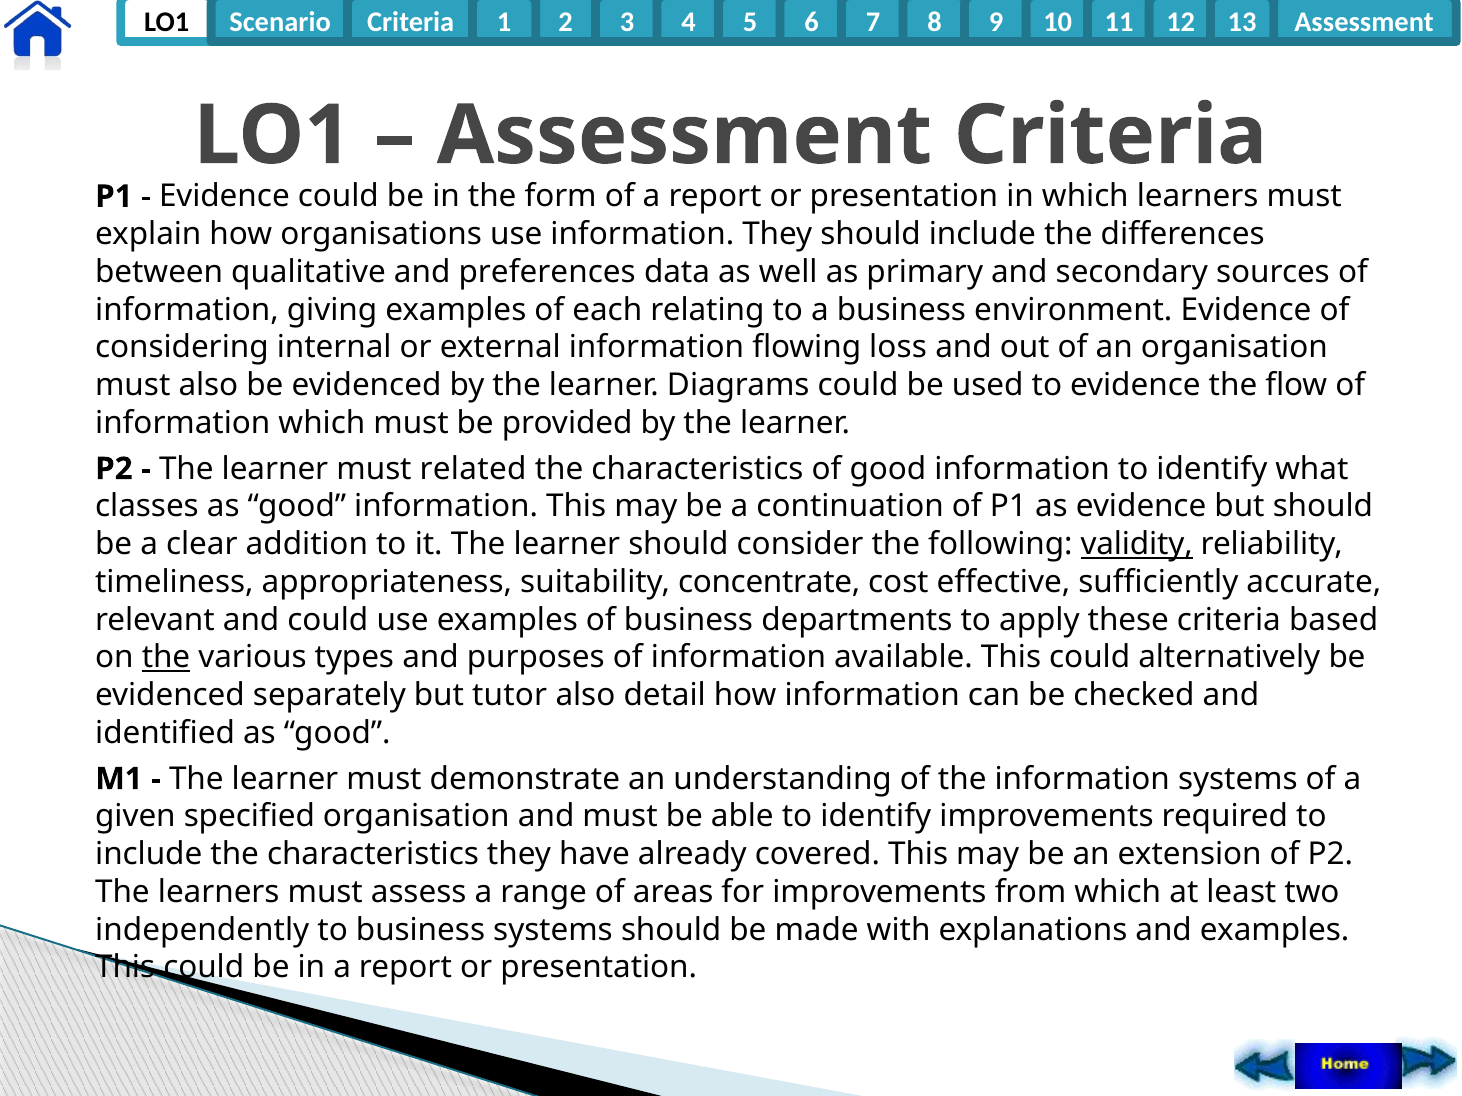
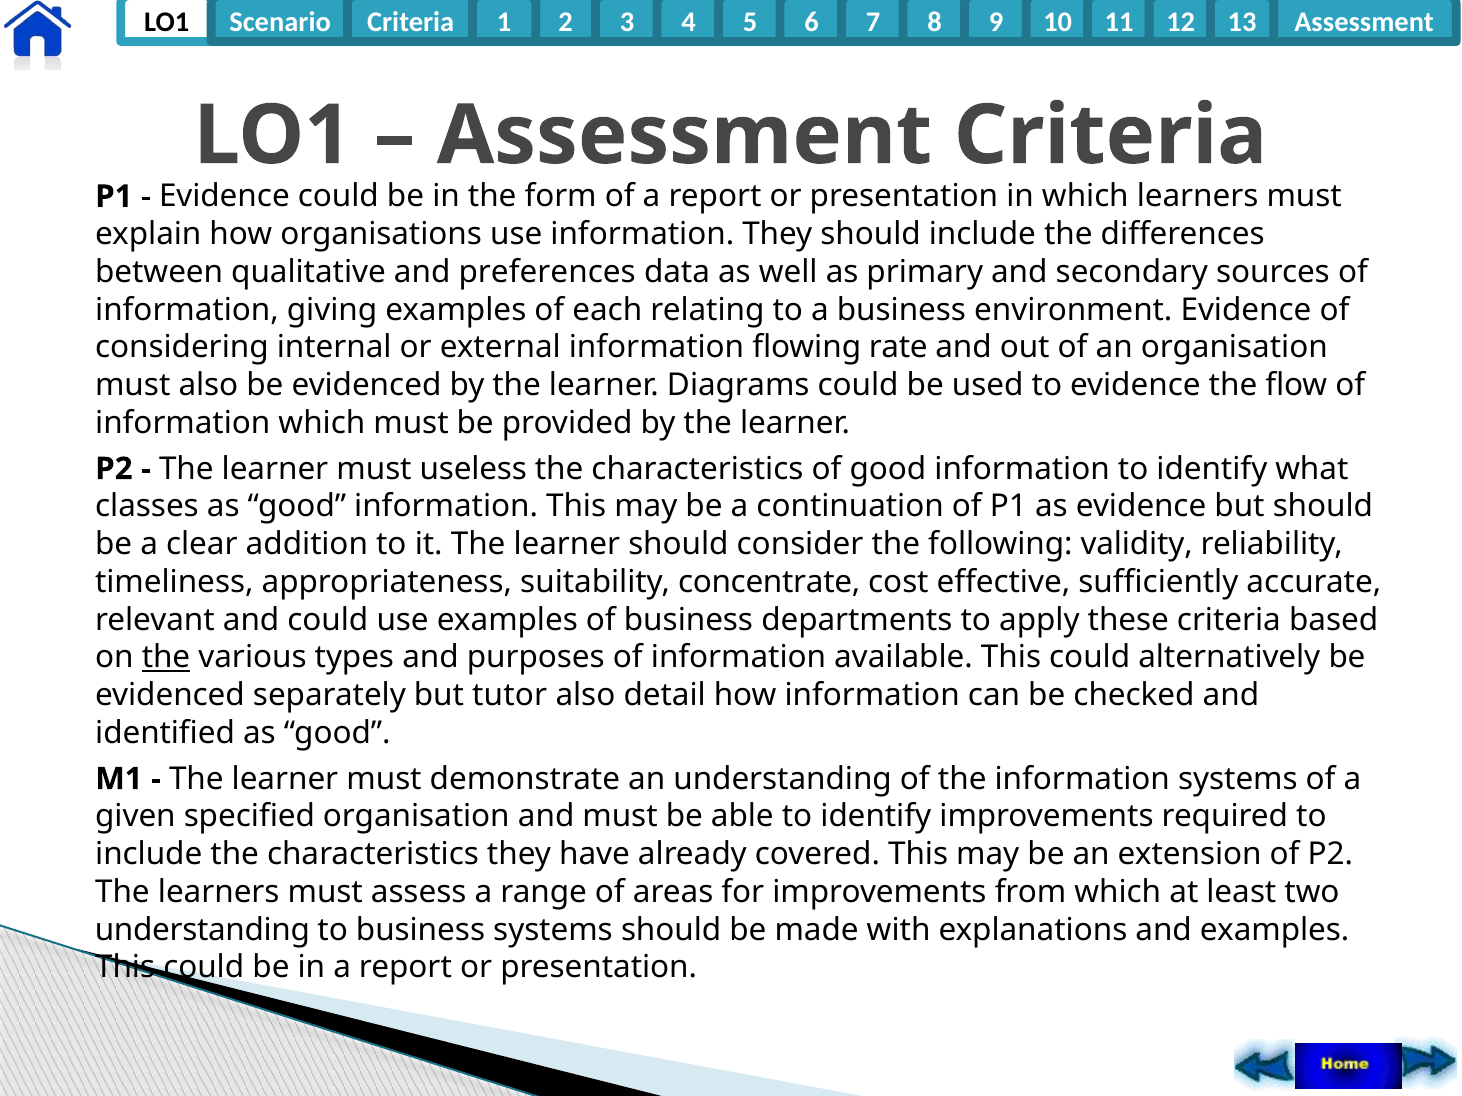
loss: loss -> rate
related: related -> useless
validity underline: present -> none
independently at (202, 930): independently -> understanding
